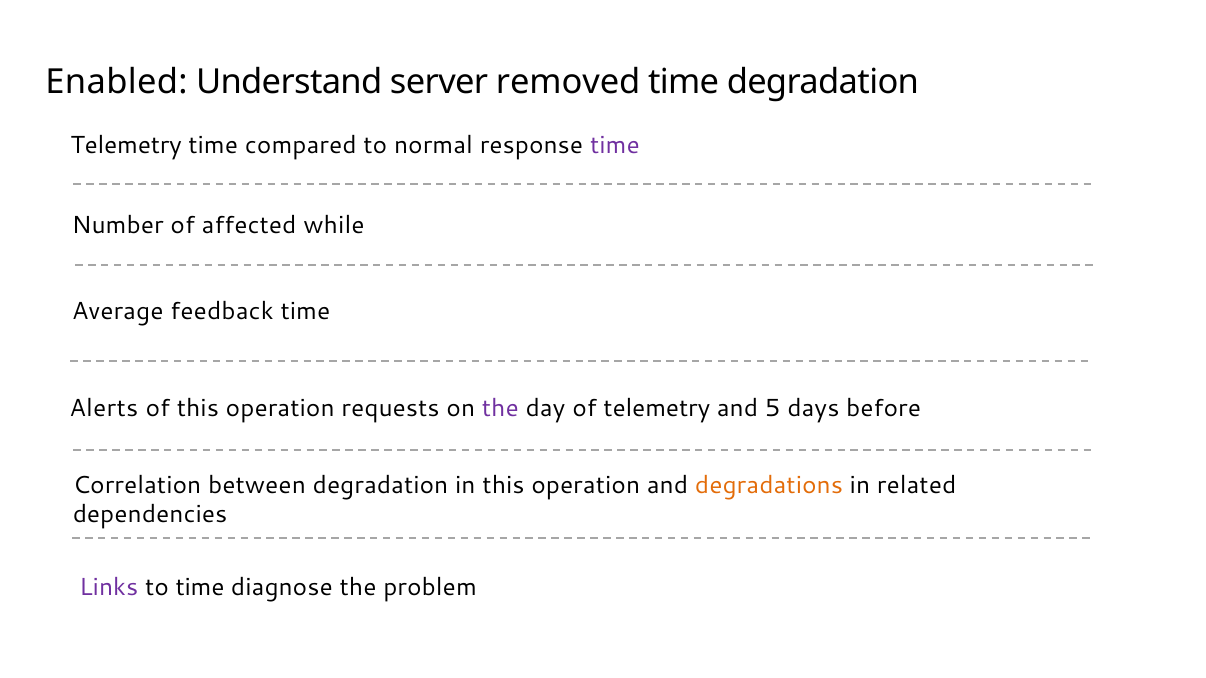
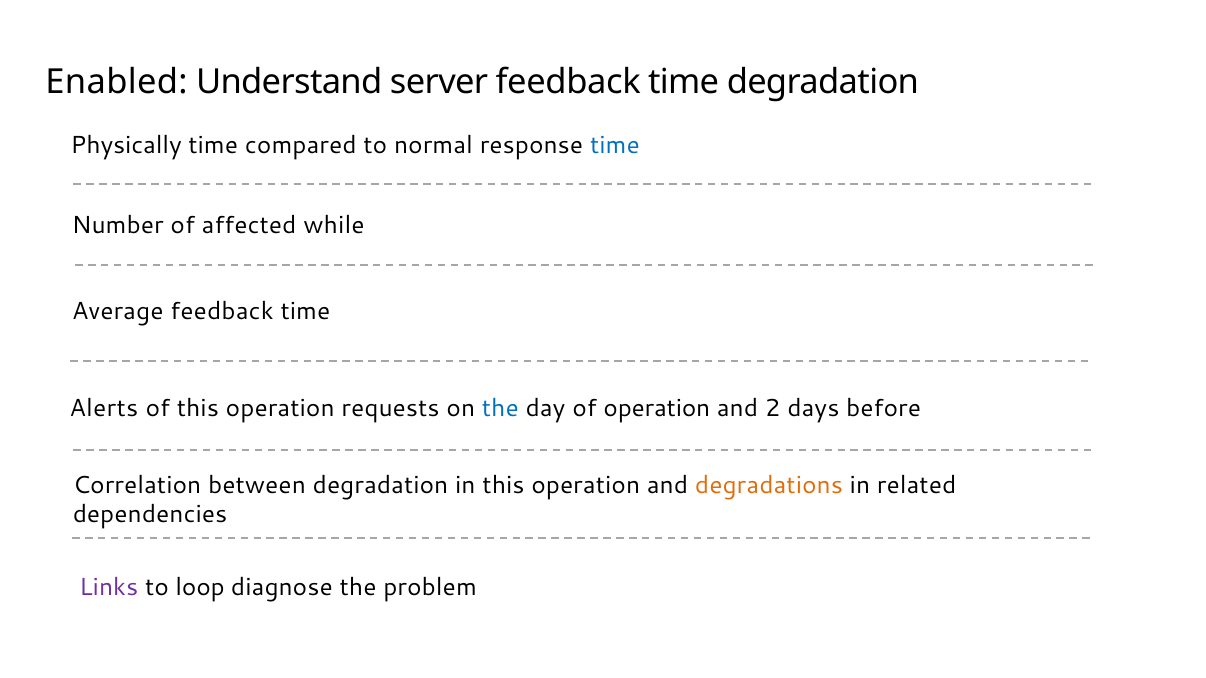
server removed: removed -> feedback
Telemetry at (126, 145): Telemetry -> Physically
time at (615, 145) colour: purple -> blue
the at (500, 408) colour: purple -> blue
of telemetry: telemetry -> operation
5: 5 -> 2
to time: time -> loop
